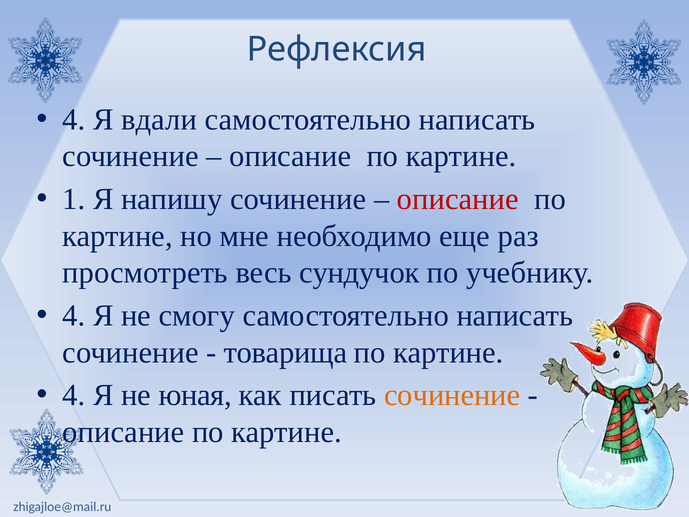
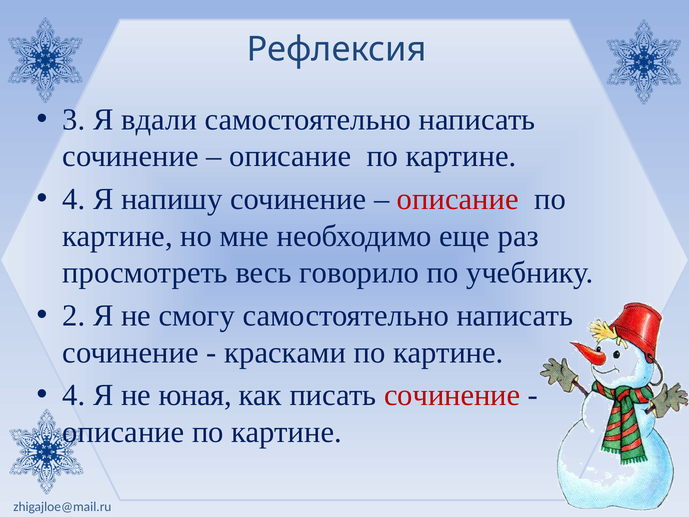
4 at (74, 120): 4 -> 3
1 at (74, 199): 1 -> 4
сундучок: сундучок -> говорило
4 at (74, 316): 4 -> 2
товарища: товарища -> красками
сочинение at (452, 395) colour: orange -> red
